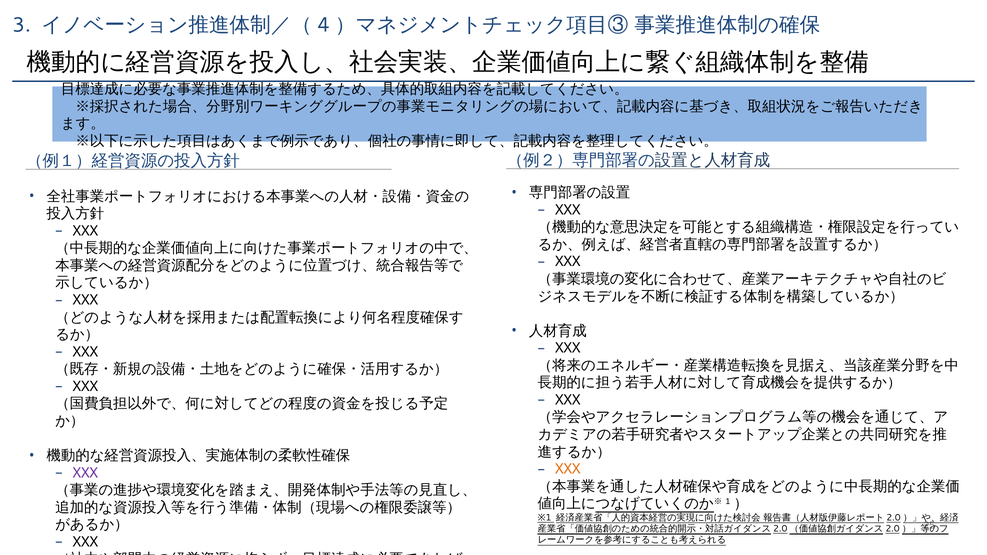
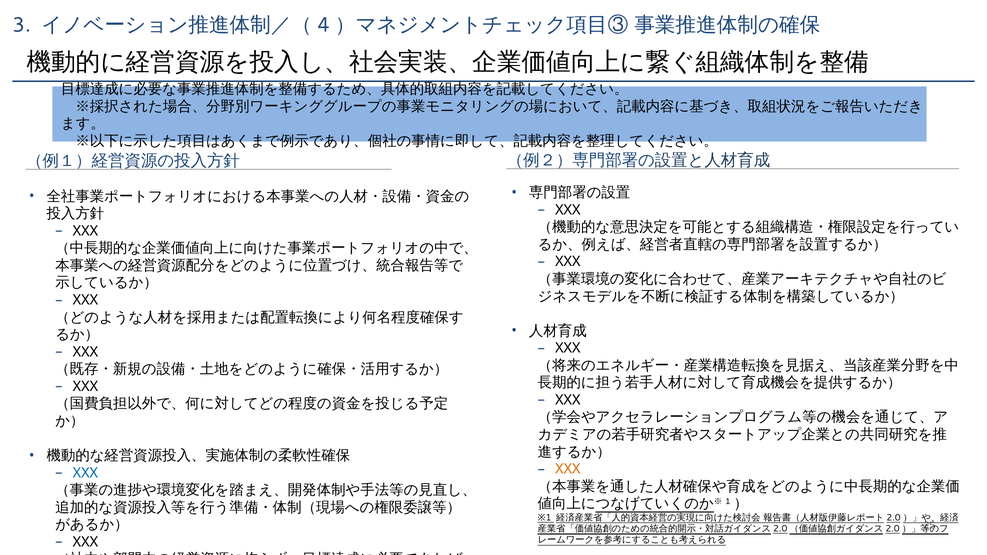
XXX at (85, 473) colour: purple -> blue
